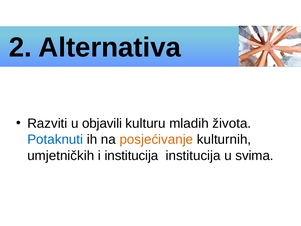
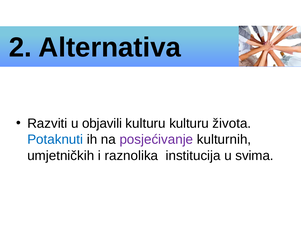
kulturu mladih: mladih -> kulturu
posjećivanje colour: orange -> purple
i institucija: institucija -> raznolika
